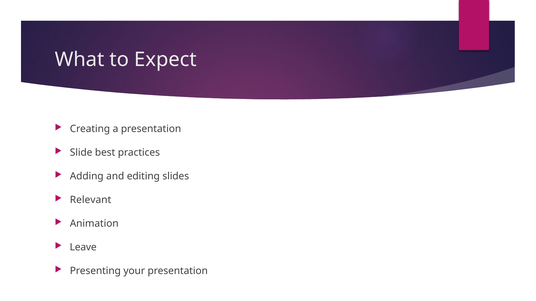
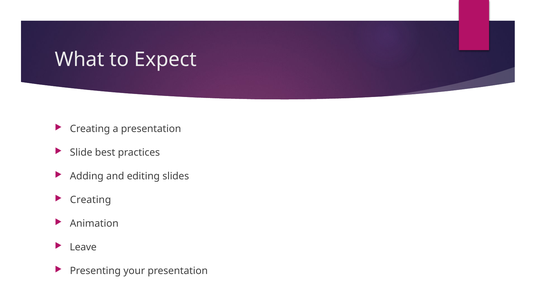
Relevant at (91, 200): Relevant -> Creating
